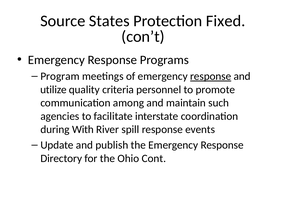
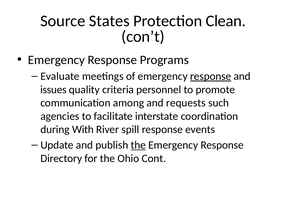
Fixed: Fixed -> Clean
Program: Program -> Evaluate
utilize: utilize -> issues
maintain: maintain -> requests
the at (138, 145) underline: none -> present
